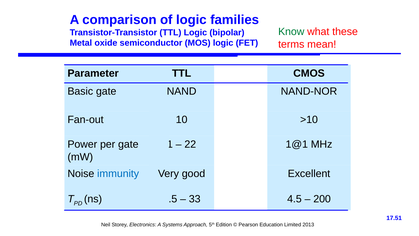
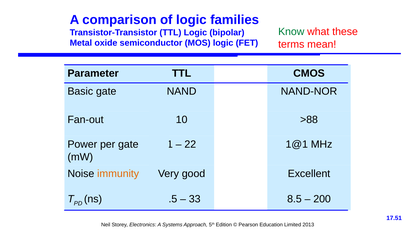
>10: >10 -> >88
immunity colour: blue -> orange
4.5: 4.5 -> 8.5
